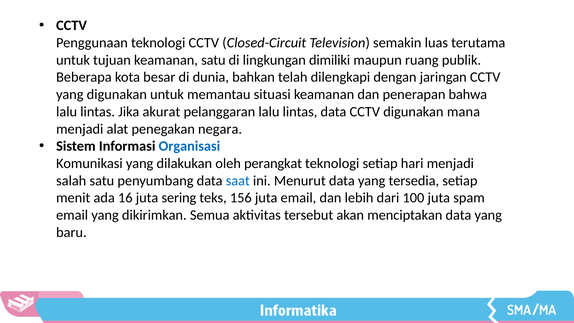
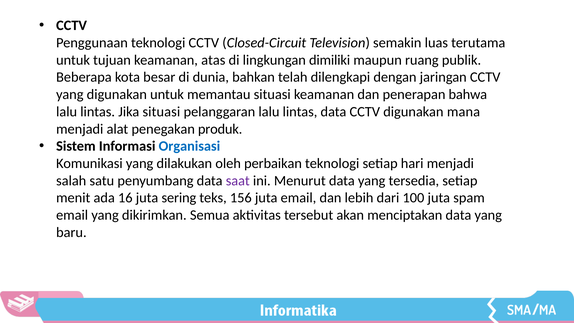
keamanan satu: satu -> atas
Jika akurat: akurat -> situasi
negara: negara -> produk
perangkat: perangkat -> perbaikan
saat colour: blue -> purple
